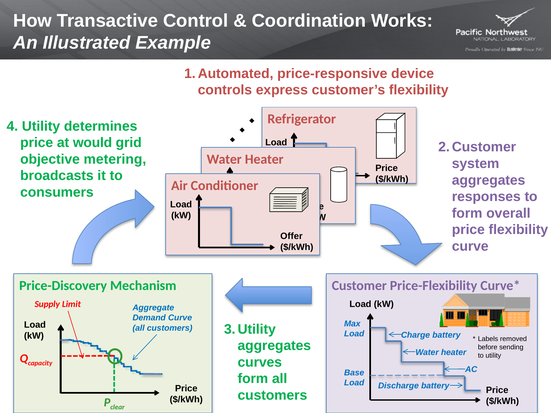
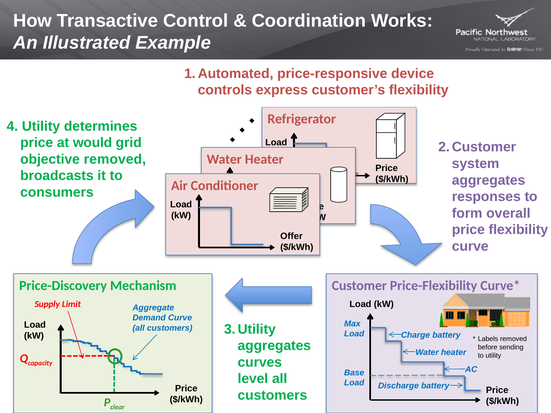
objective metering: metering -> removed
form at (253, 379): form -> level
